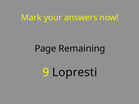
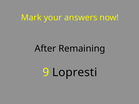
Page: Page -> After
